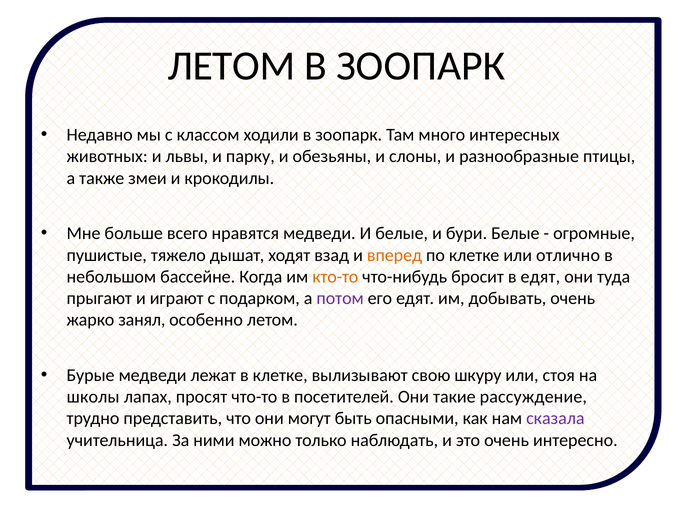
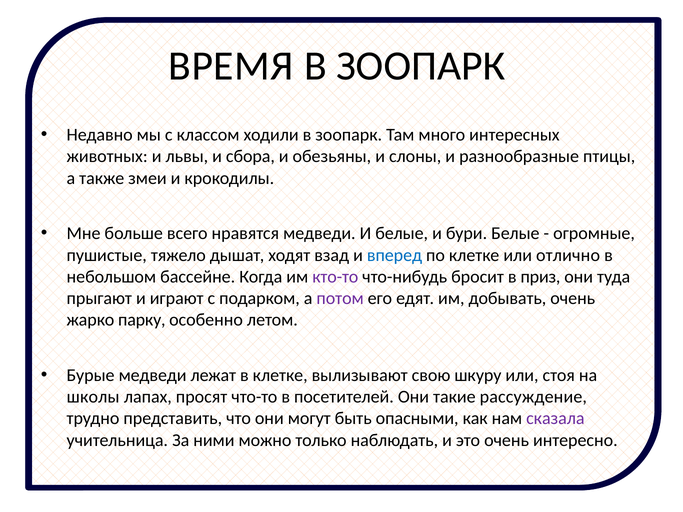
ЛЕТОМ at (231, 66): ЛЕТОМ -> ВРЕМЯ
парку: парку -> сбора
вперед colour: orange -> blue
кто-то colour: orange -> purple
в едят: едят -> приз
занял: занял -> парку
